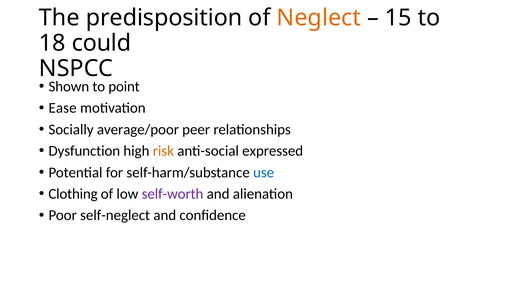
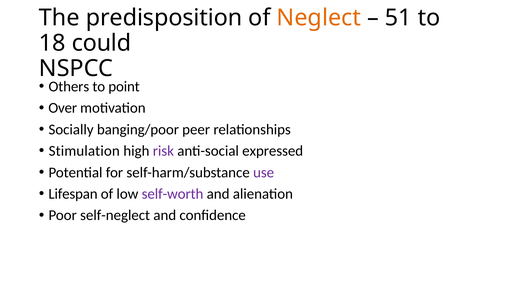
15: 15 -> 51
Shown: Shown -> Others
Ease: Ease -> Over
average/poor: average/poor -> banging/poor
Dysfunction: Dysfunction -> Stimulation
risk colour: orange -> purple
use colour: blue -> purple
Clothing: Clothing -> Lifespan
